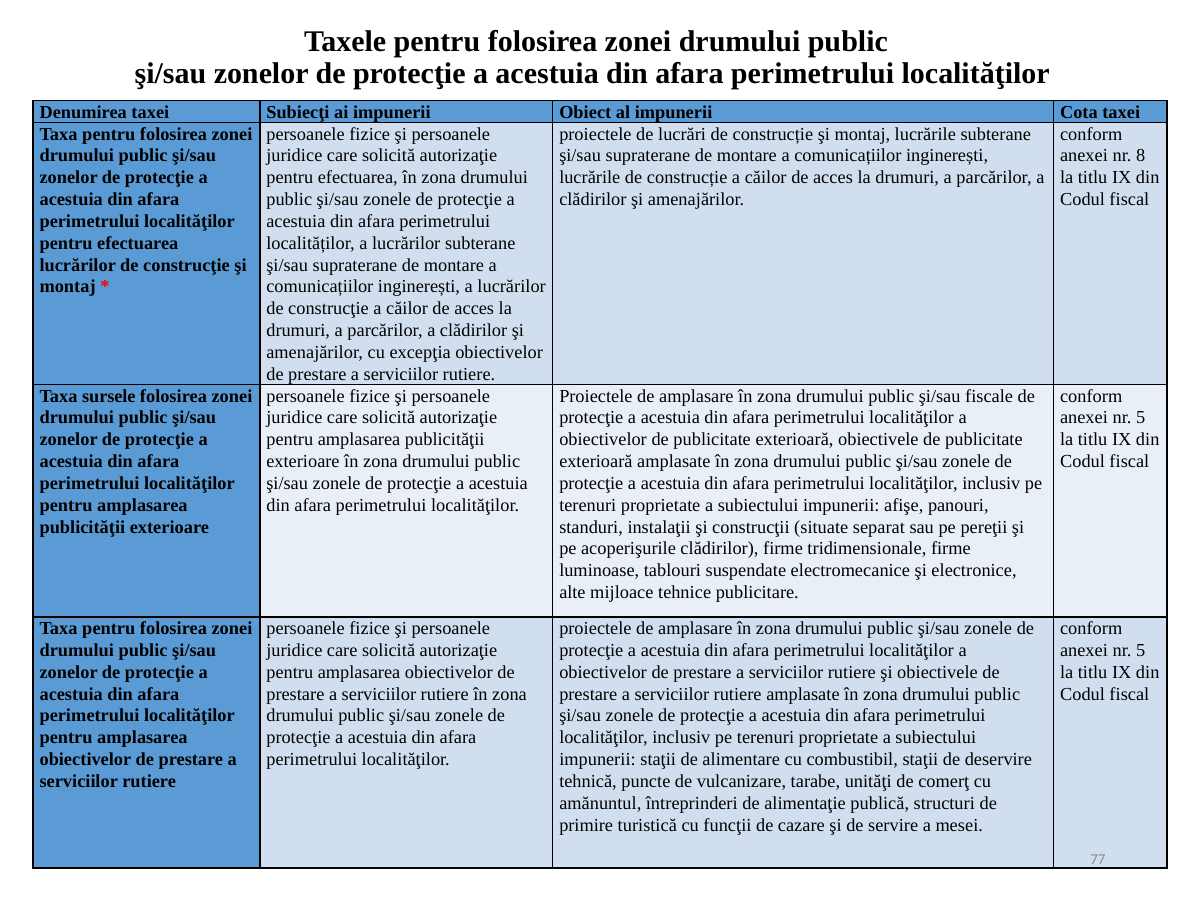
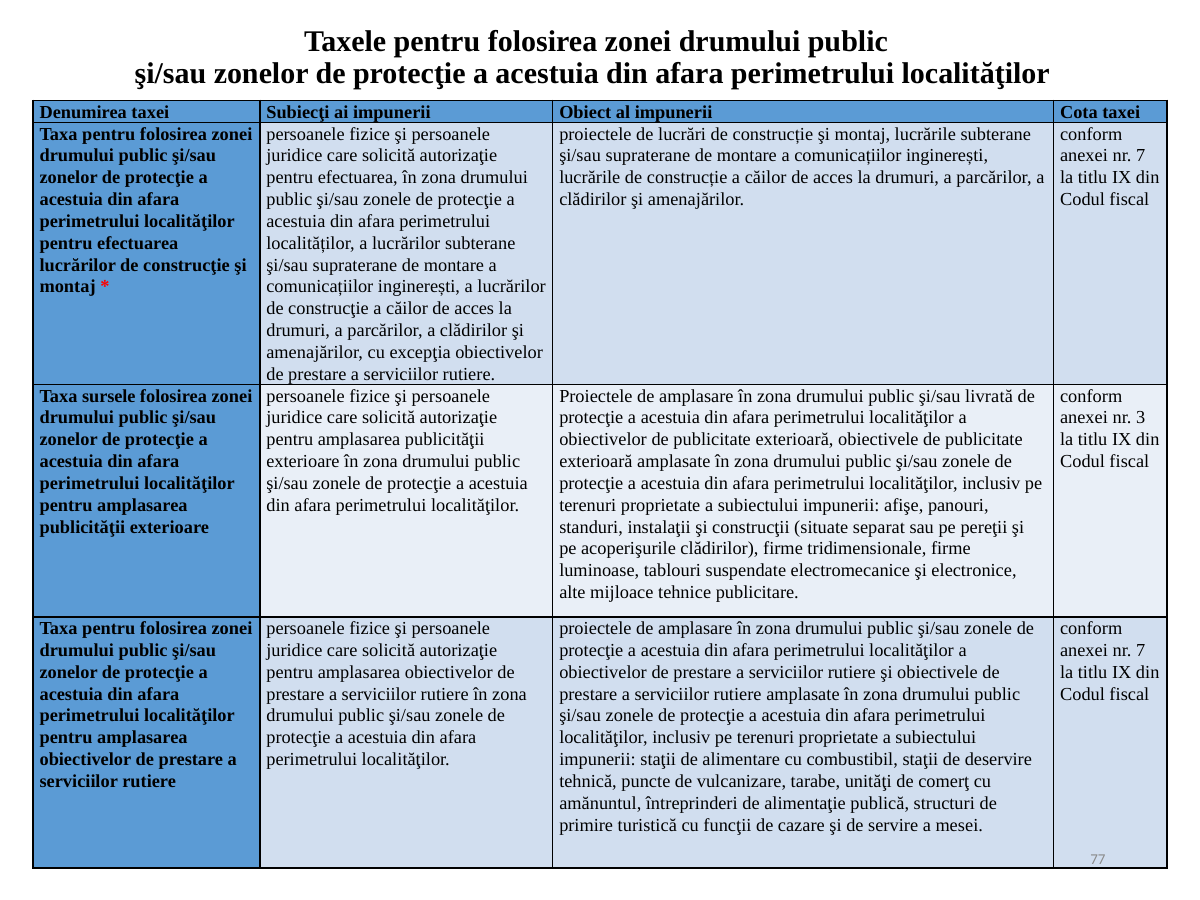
8 at (1141, 156): 8 -> 7
fiscale: fiscale -> livrată
5 at (1141, 418): 5 -> 3
5 at (1141, 650): 5 -> 7
